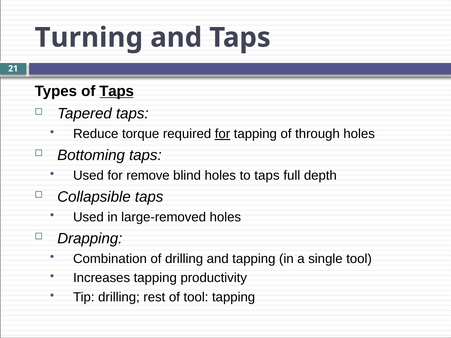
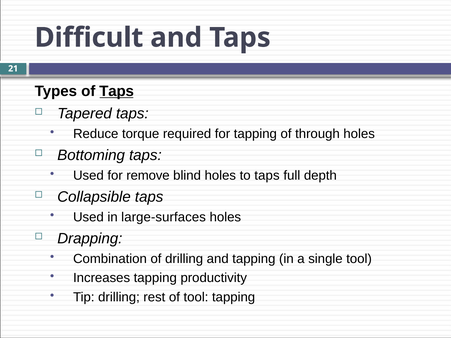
Turning: Turning -> Difficult
for at (223, 134) underline: present -> none
large-removed: large-removed -> large-surfaces
